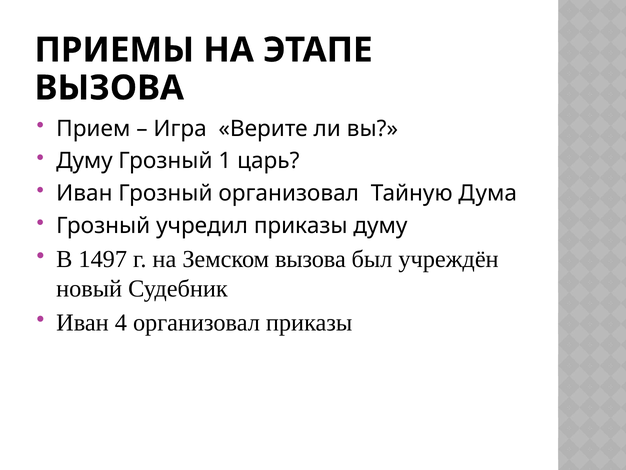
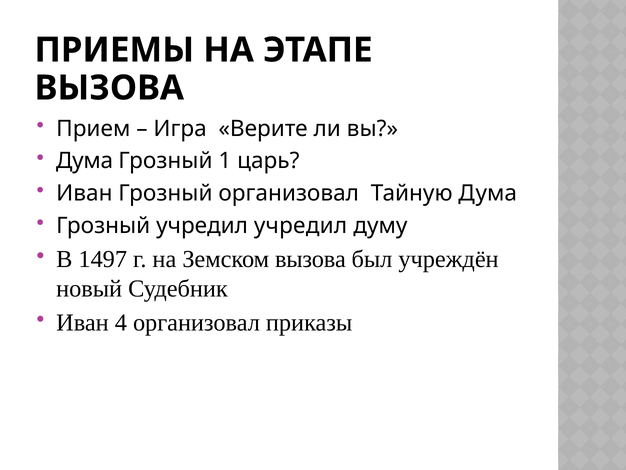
Думу at (84, 161): Думу -> Дума
учредил приказы: приказы -> учредил
